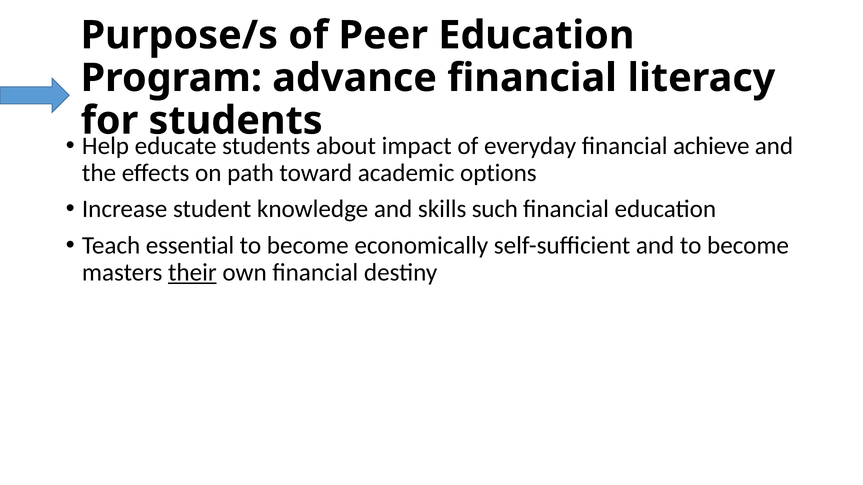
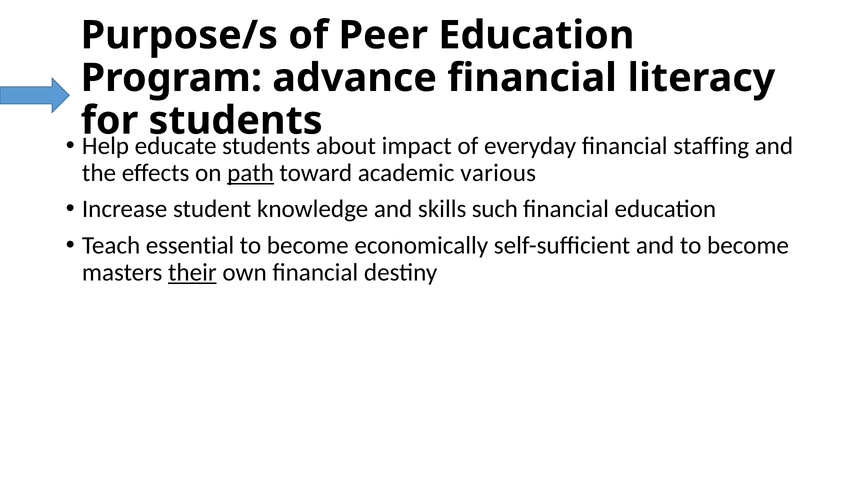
achieve: achieve -> staffing
path underline: none -> present
options: options -> various
